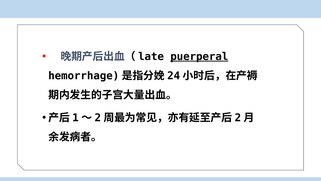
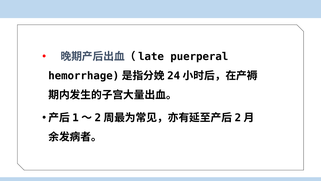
puerperal underline: present -> none
